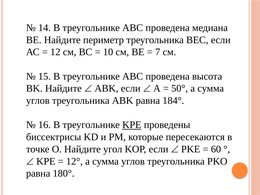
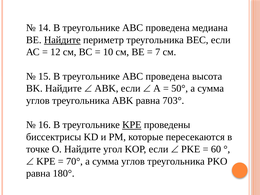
Найдите at (62, 40) underline: none -> present
184°: 184° -> 703°
12°: 12° -> 70°
